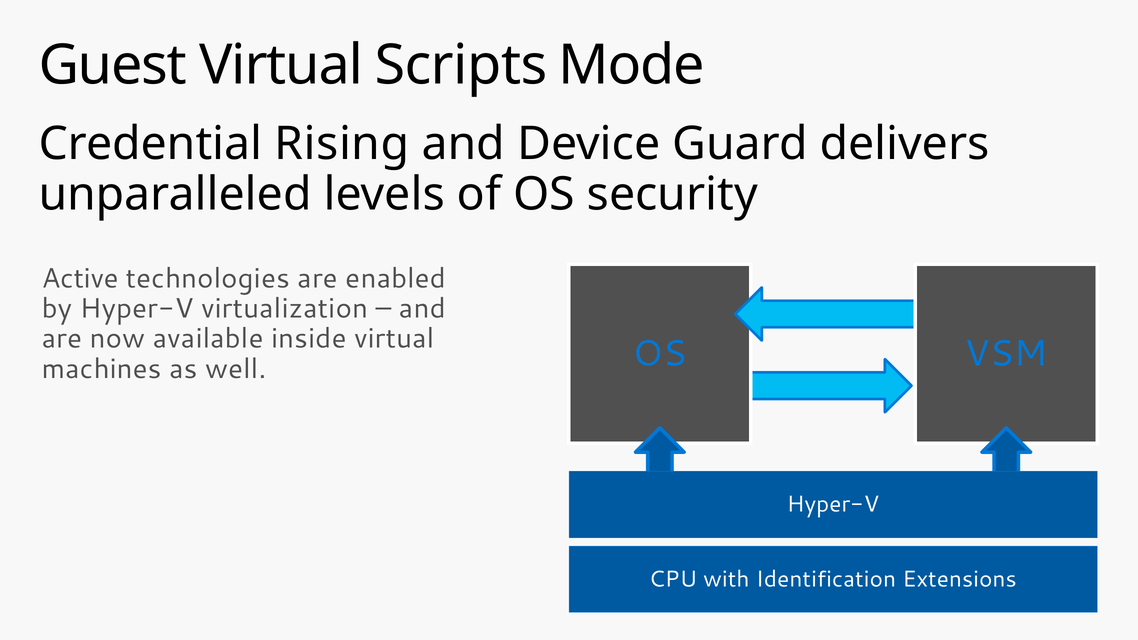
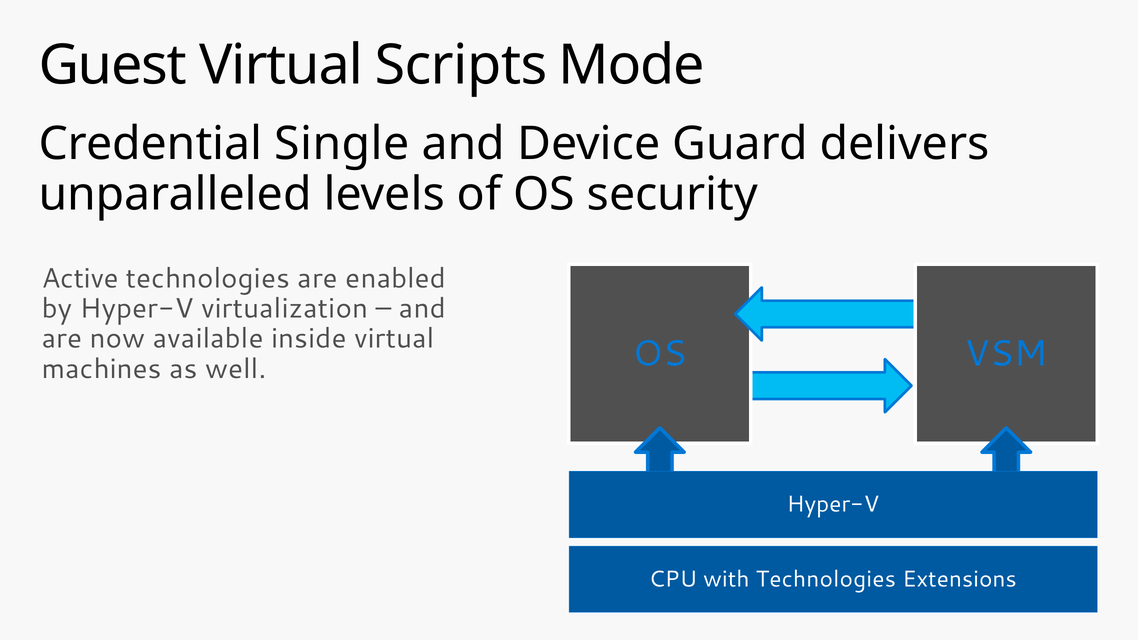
Rising: Rising -> Single
with Identification: Identification -> Technologies
